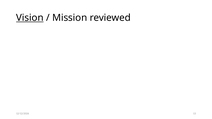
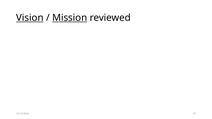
Mission underline: none -> present
